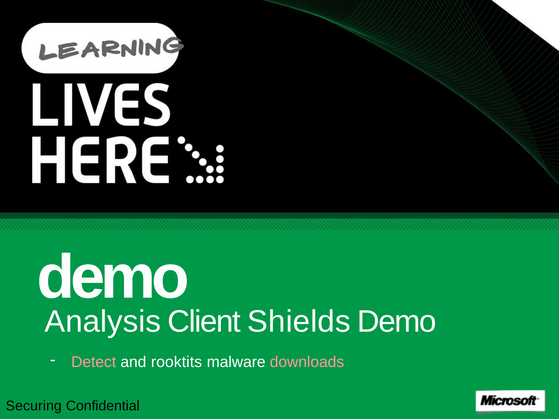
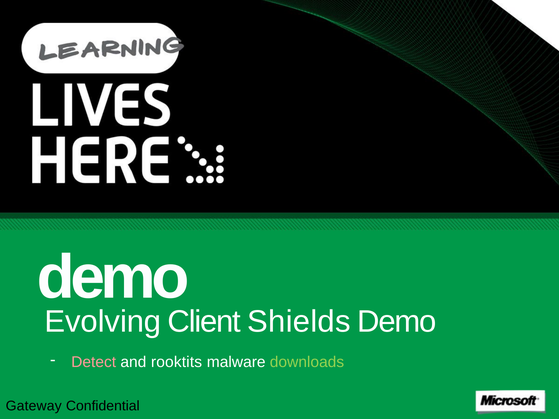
Analysis: Analysis -> Evolving
downloads colour: pink -> light green
Securing: Securing -> Gateway
